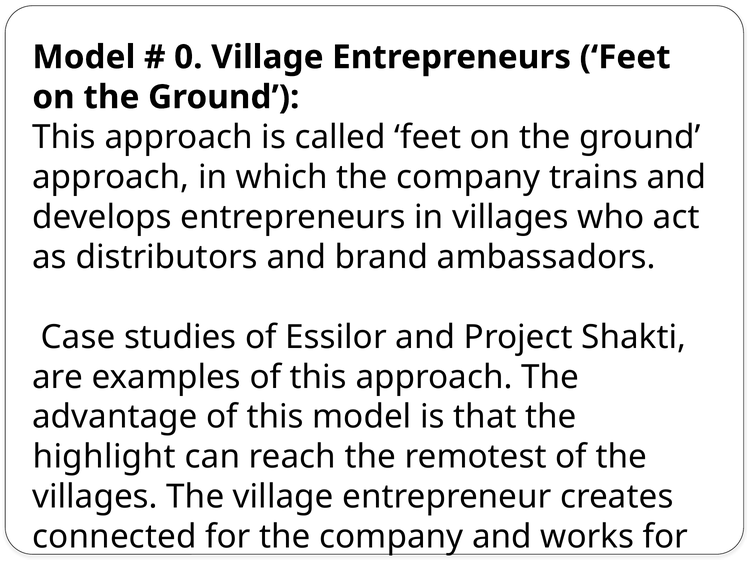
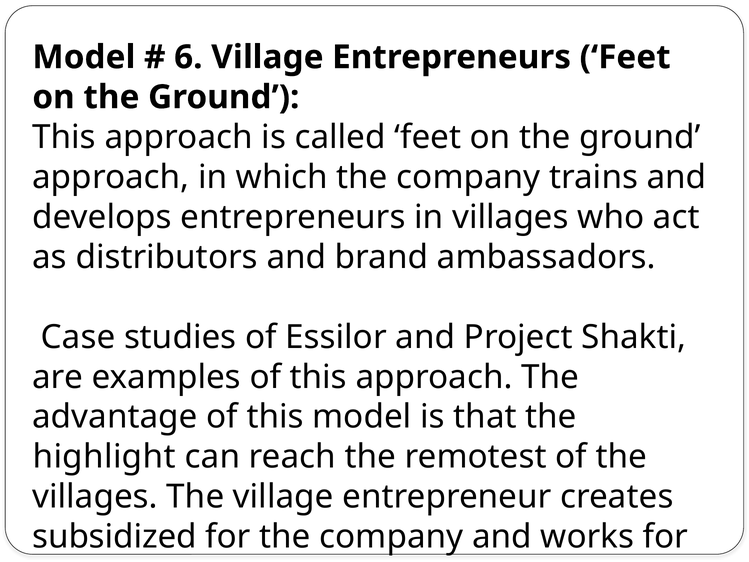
0: 0 -> 6
connected: connected -> subsidized
